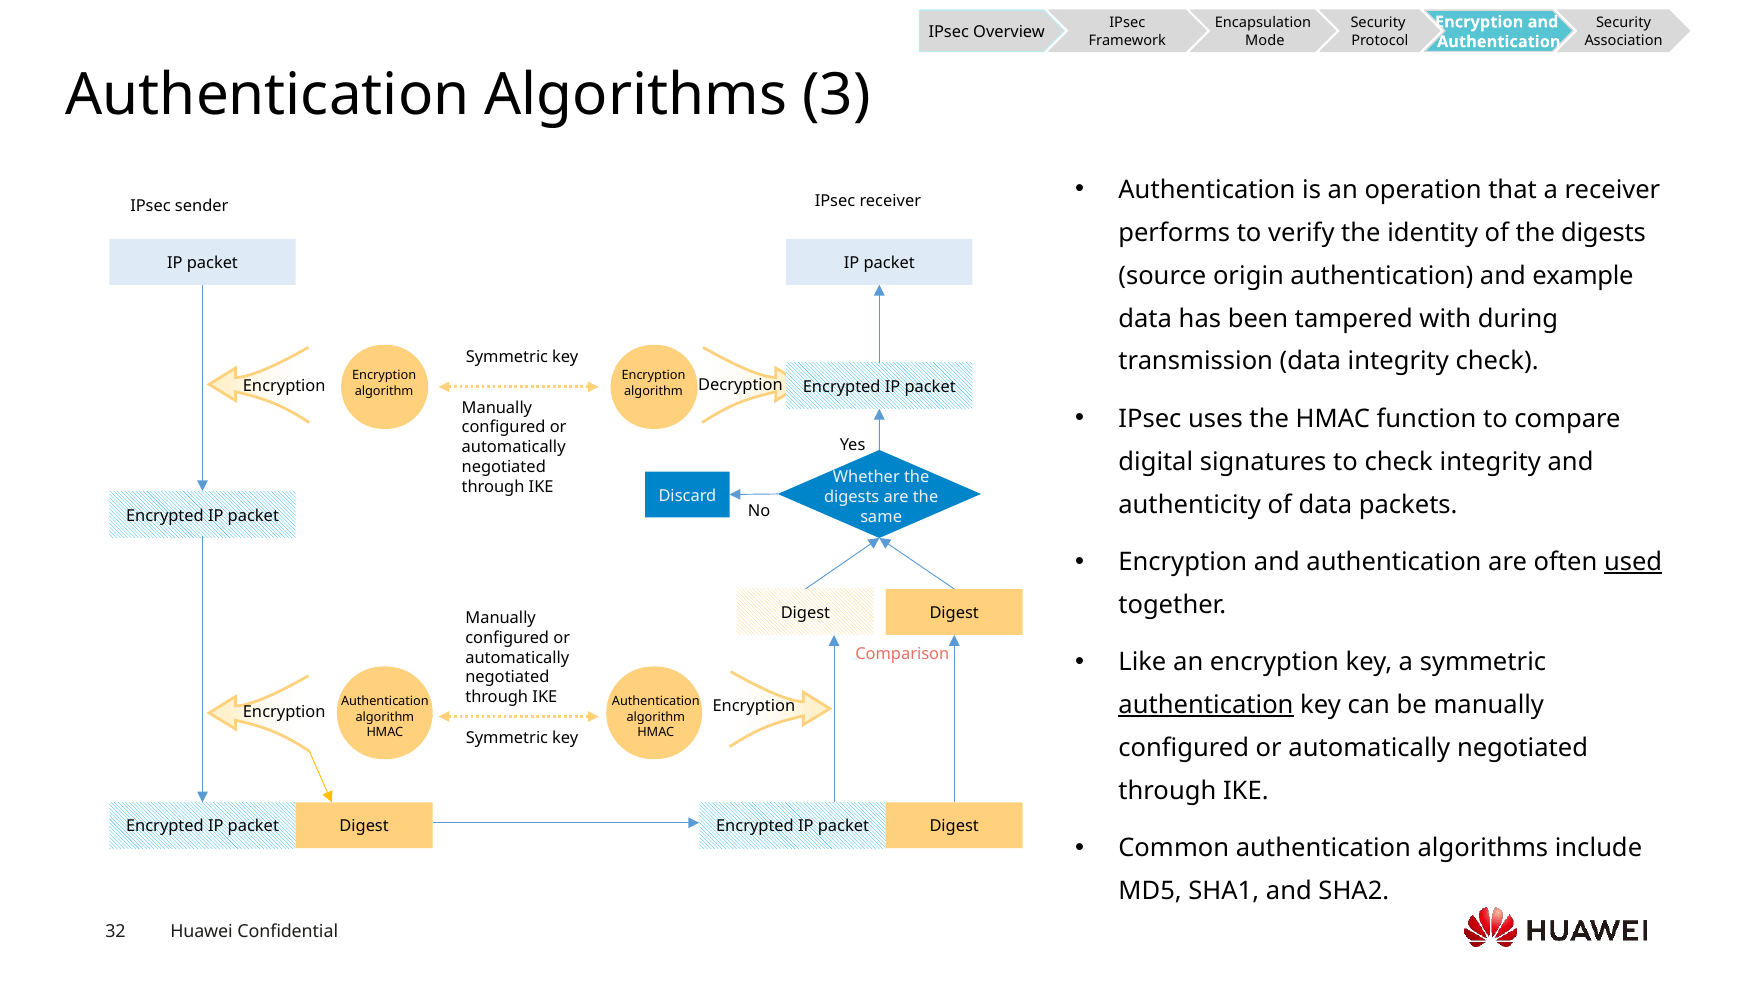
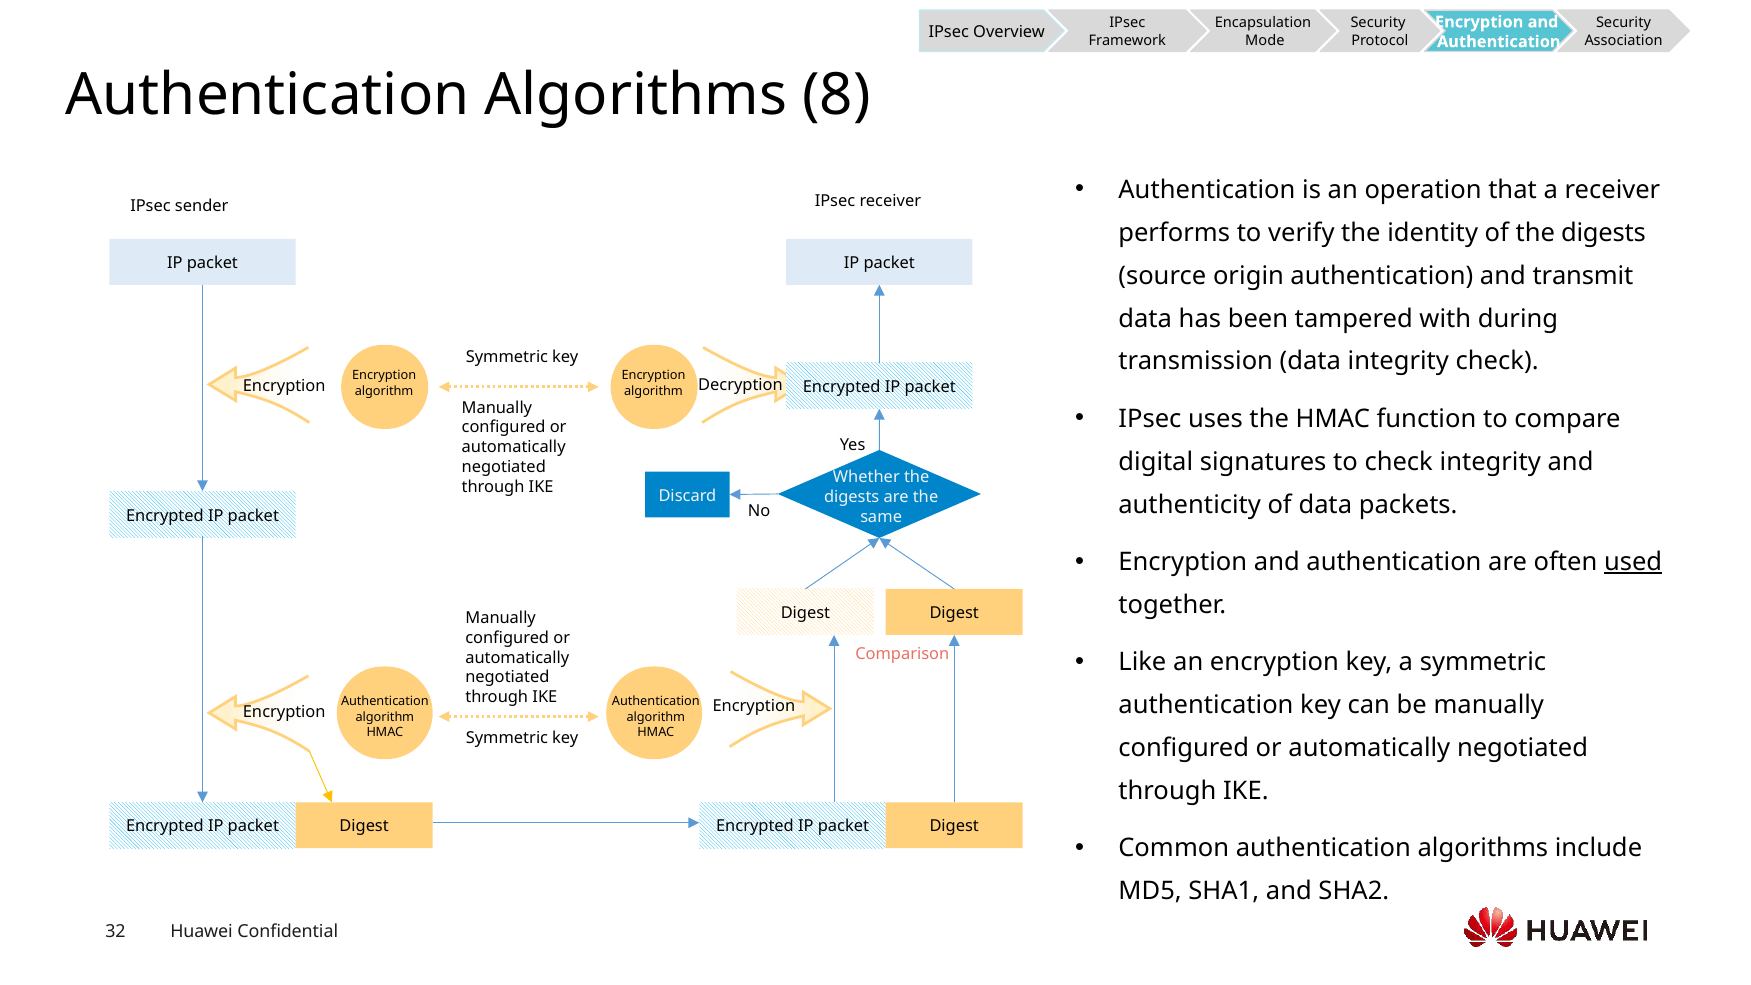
3: 3 -> 8
example: example -> transmit
authentication at (1206, 705) underline: present -> none
